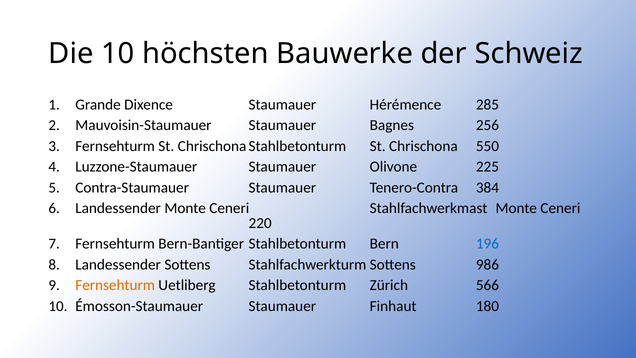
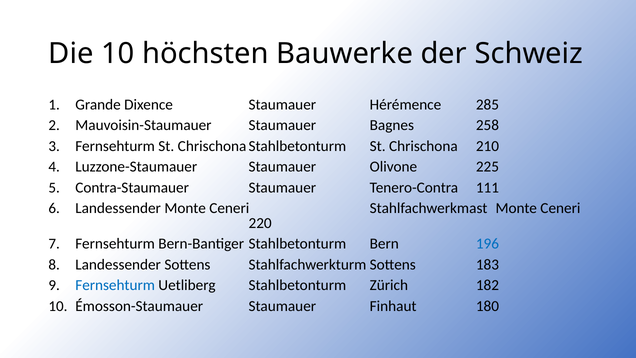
256: 256 -> 258
550: 550 -> 210
384: 384 -> 111
986: 986 -> 183
Fernsehturm at (115, 285) colour: orange -> blue
566: 566 -> 182
